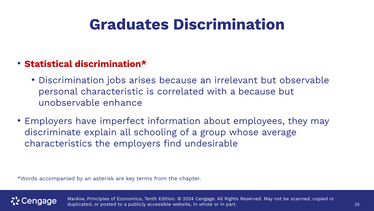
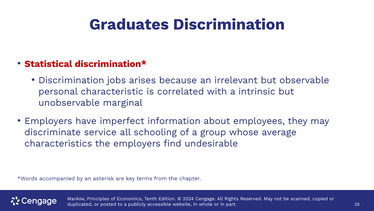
a because: because -> intrinsic
enhance: enhance -> marginal
explain: explain -> service
